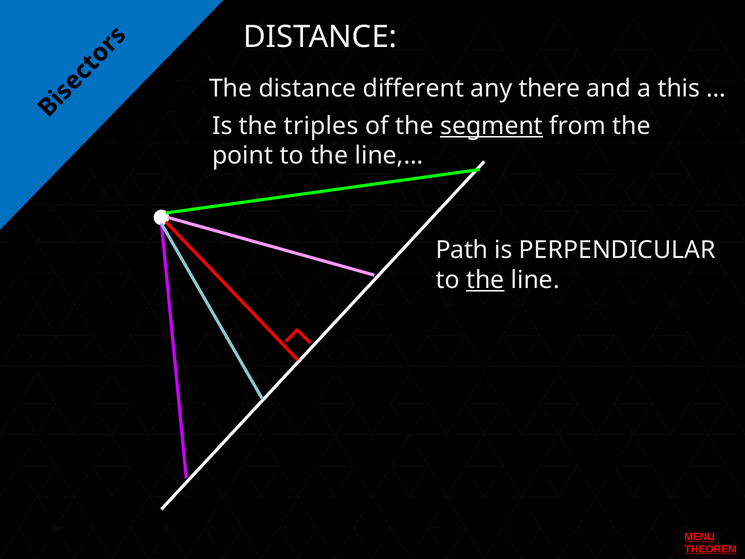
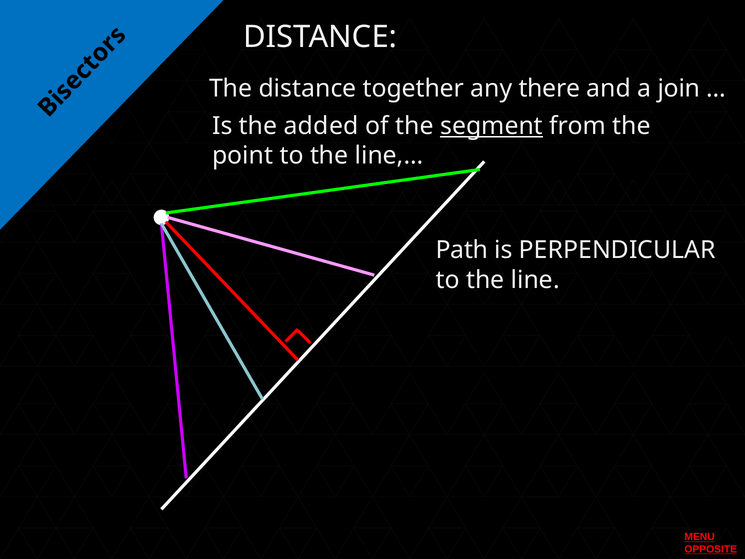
different: different -> together
this: this -> join
triples: triples -> added
the at (485, 280) underline: present -> none
THEOREM: THEOREM -> OPPOSITE
